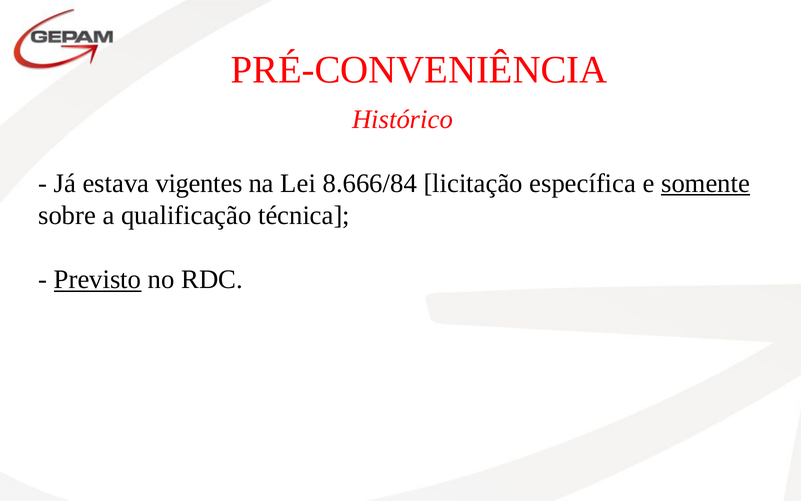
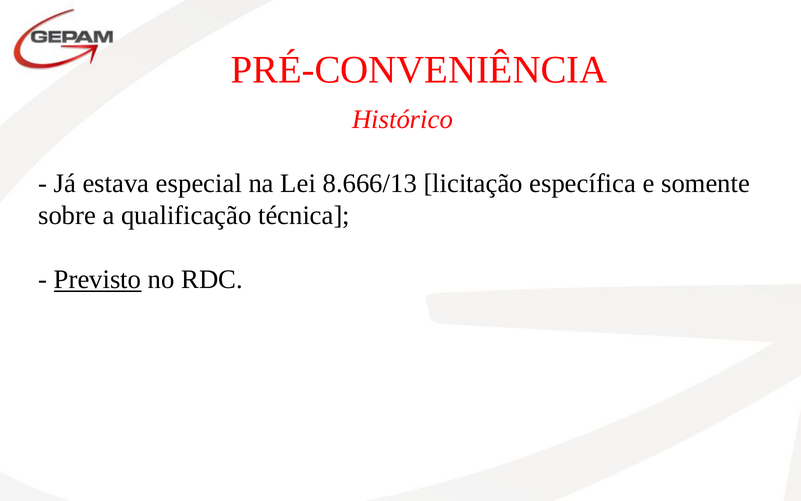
vigentes: vigentes -> especial
8.666/84: 8.666/84 -> 8.666/13
somente underline: present -> none
